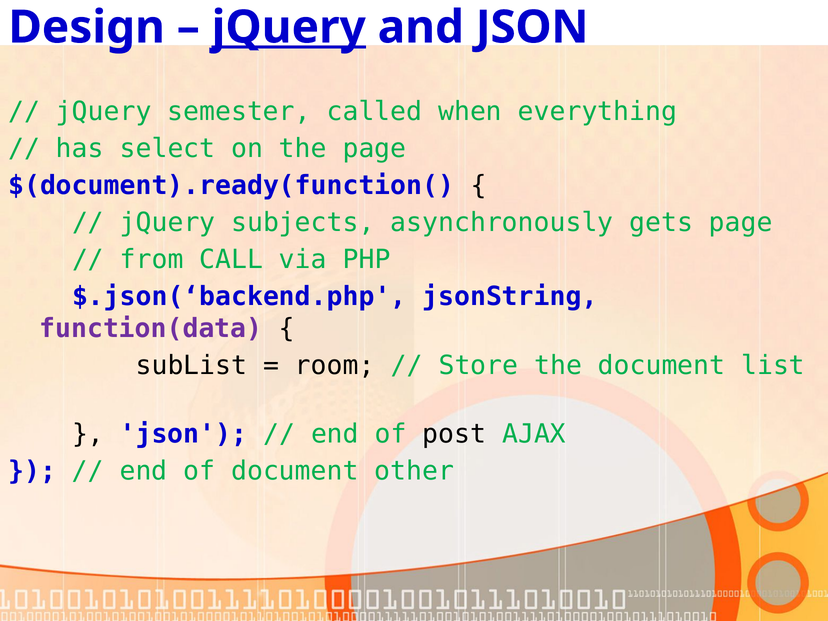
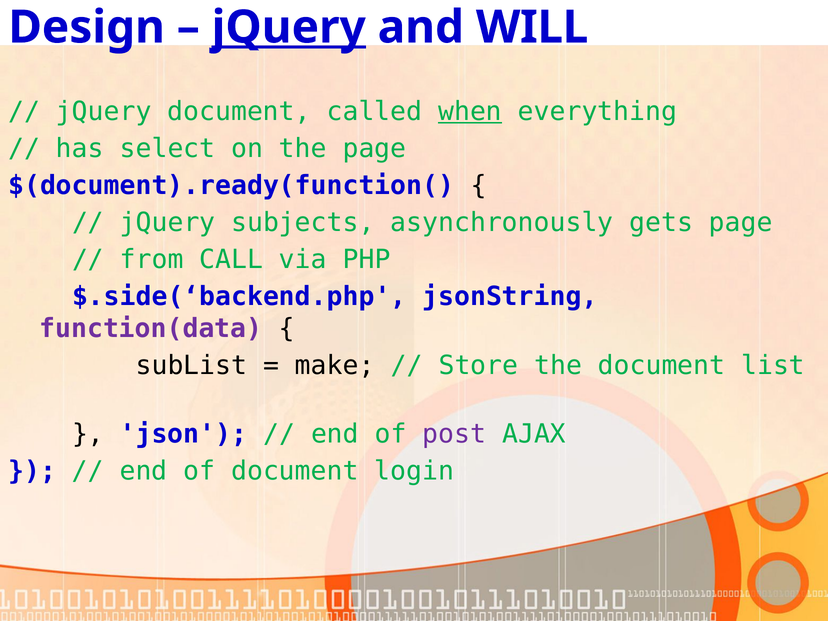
and JSON: JSON -> WILL
jQuery semester: semester -> document
when underline: none -> present
$.json(‘backend.php: $.json(‘backend.php -> $.side(‘backend.php
room: room -> make
post colour: black -> purple
other: other -> login
